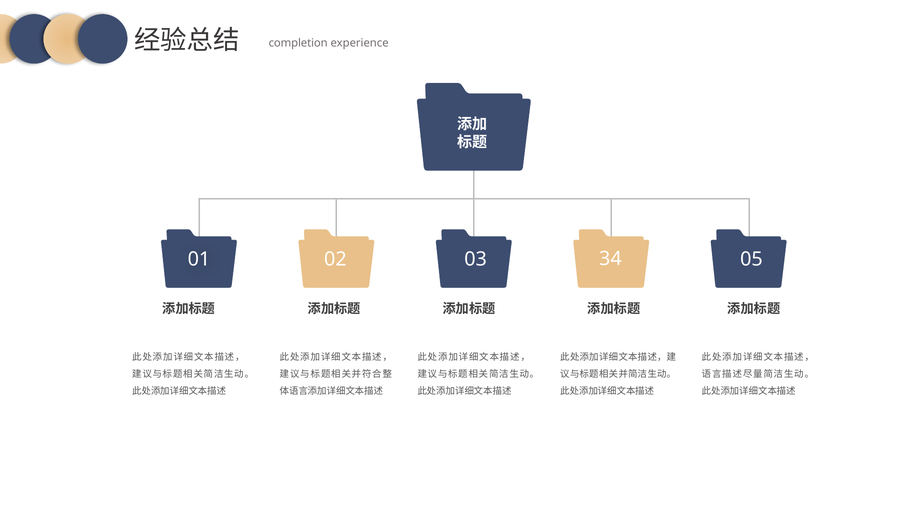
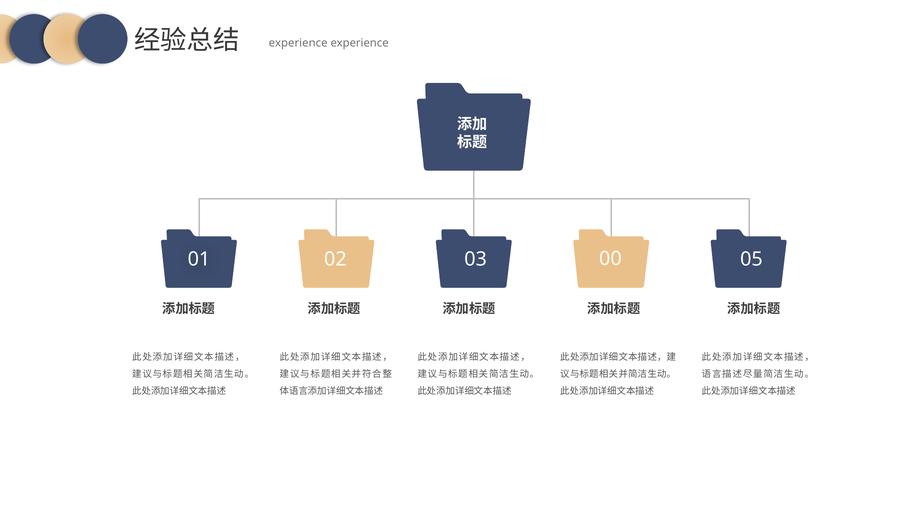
completion at (298, 43): completion -> experience
34: 34 -> 00
